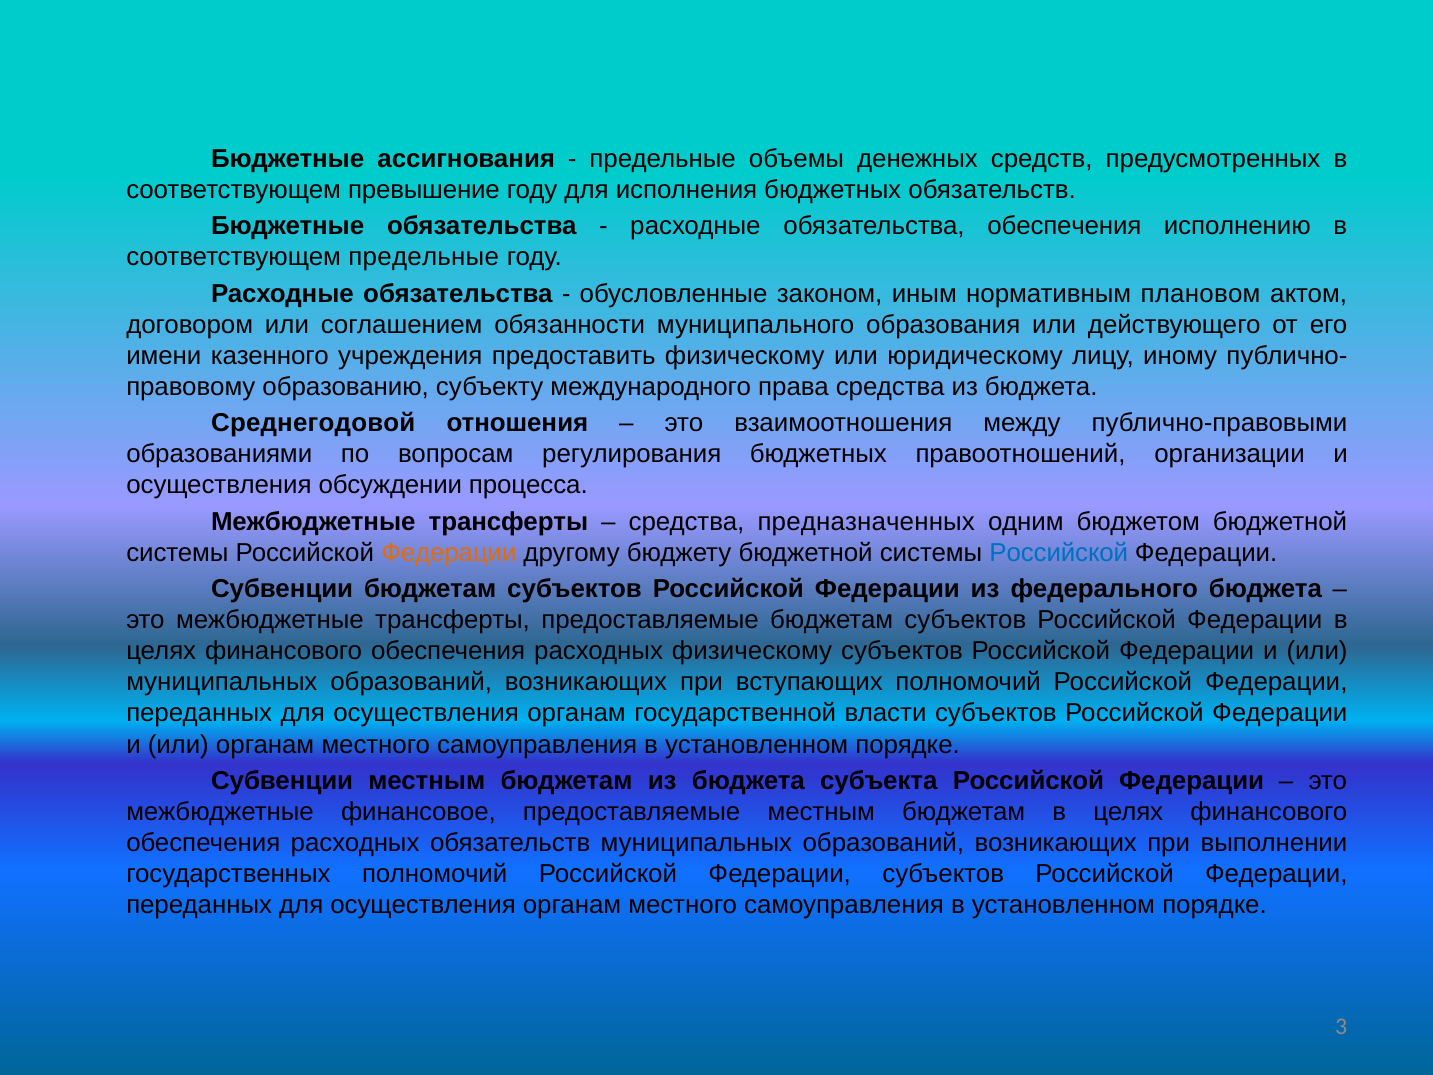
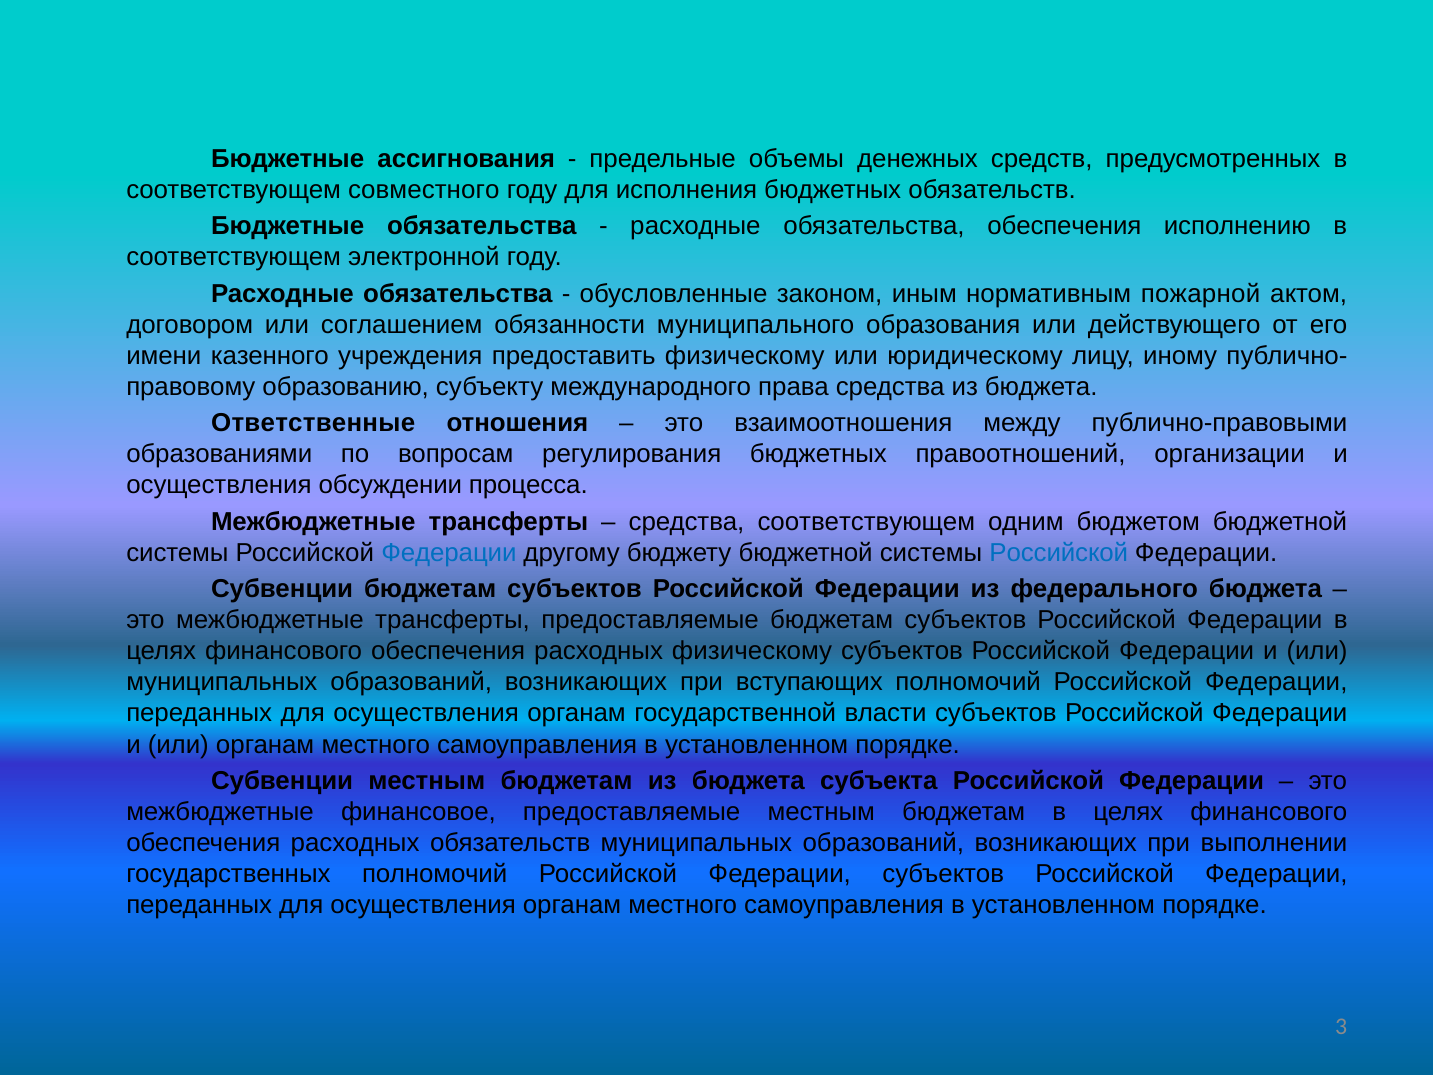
превышение: превышение -> совместного
соответствующем предельные: предельные -> электронной
плановом: плановом -> пожарной
Среднегодовой: Среднегодовой -> Ответственные
средства предназначенных: предназначенных -> соответствующем
Федерации at (449, 553) colour: orange -> blue
